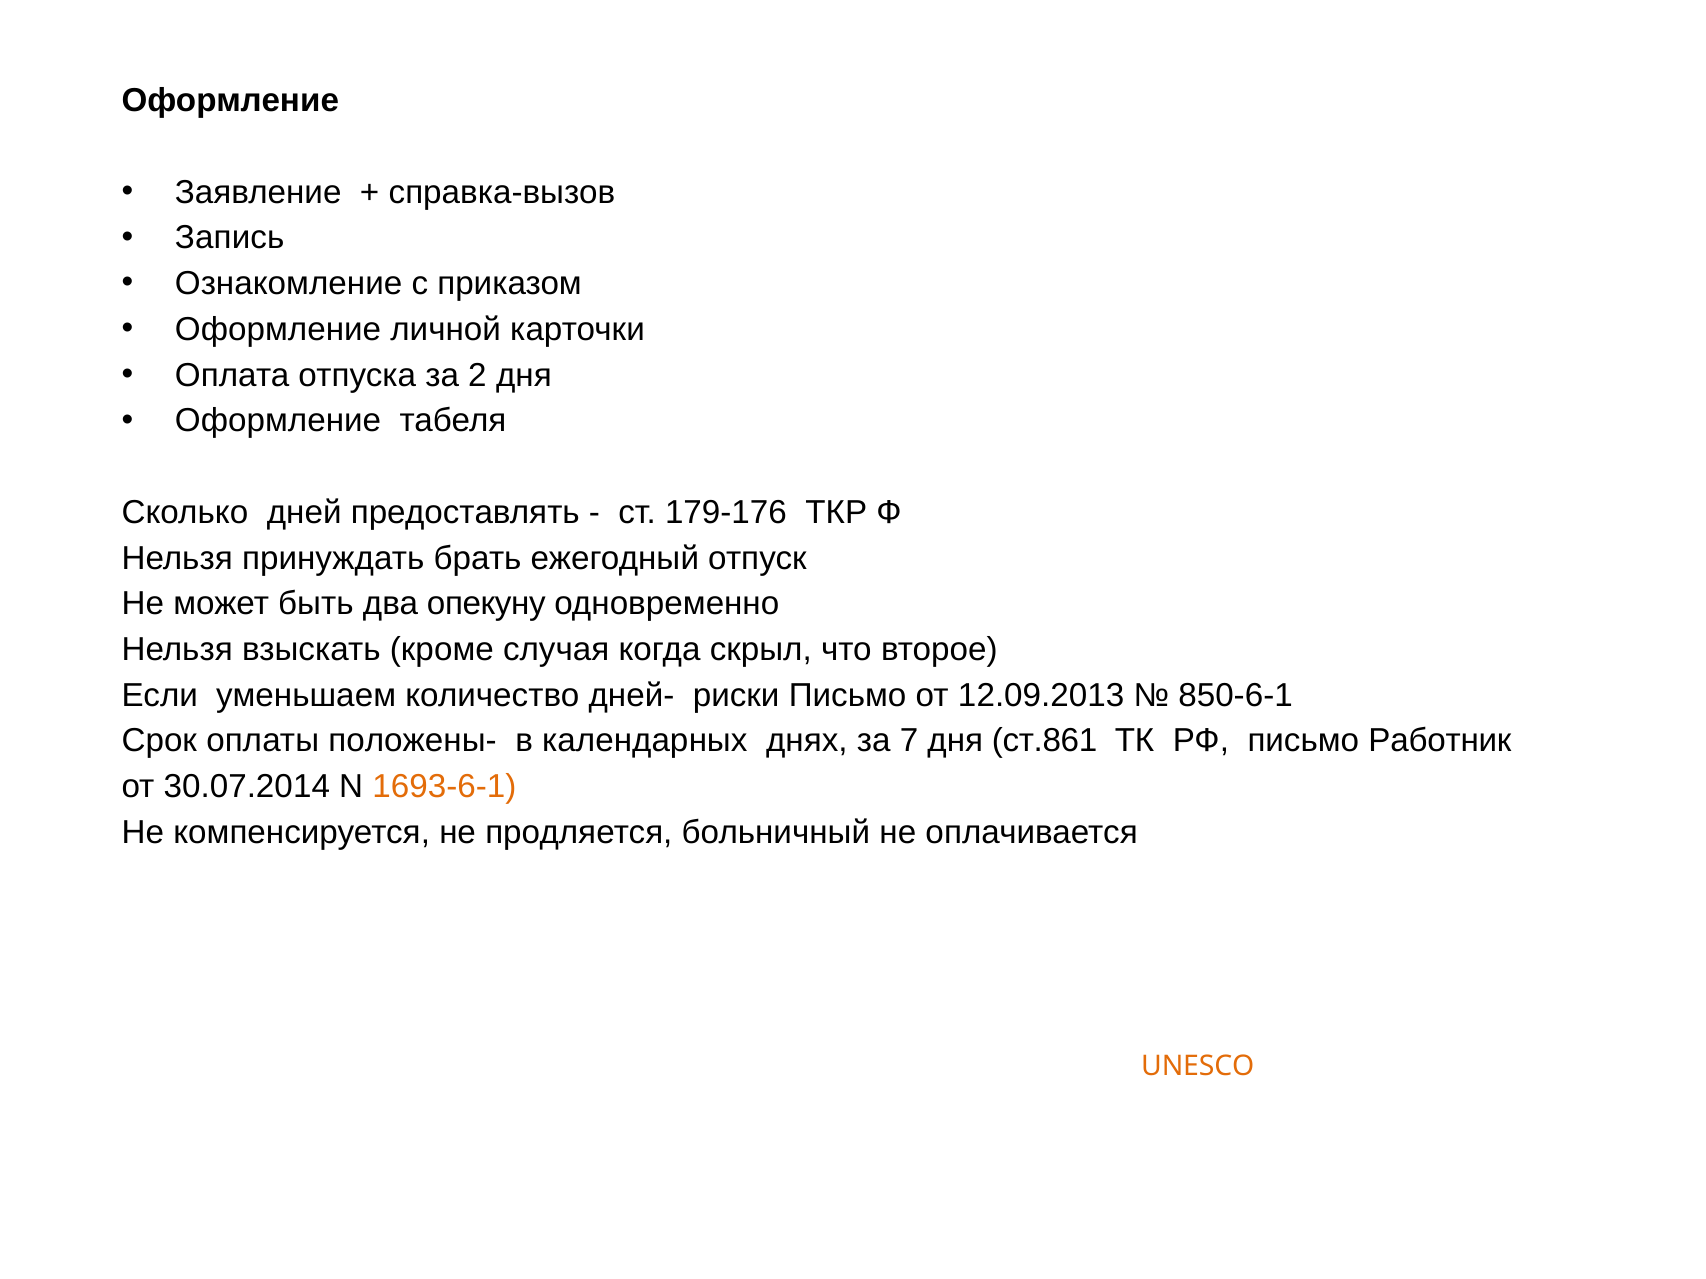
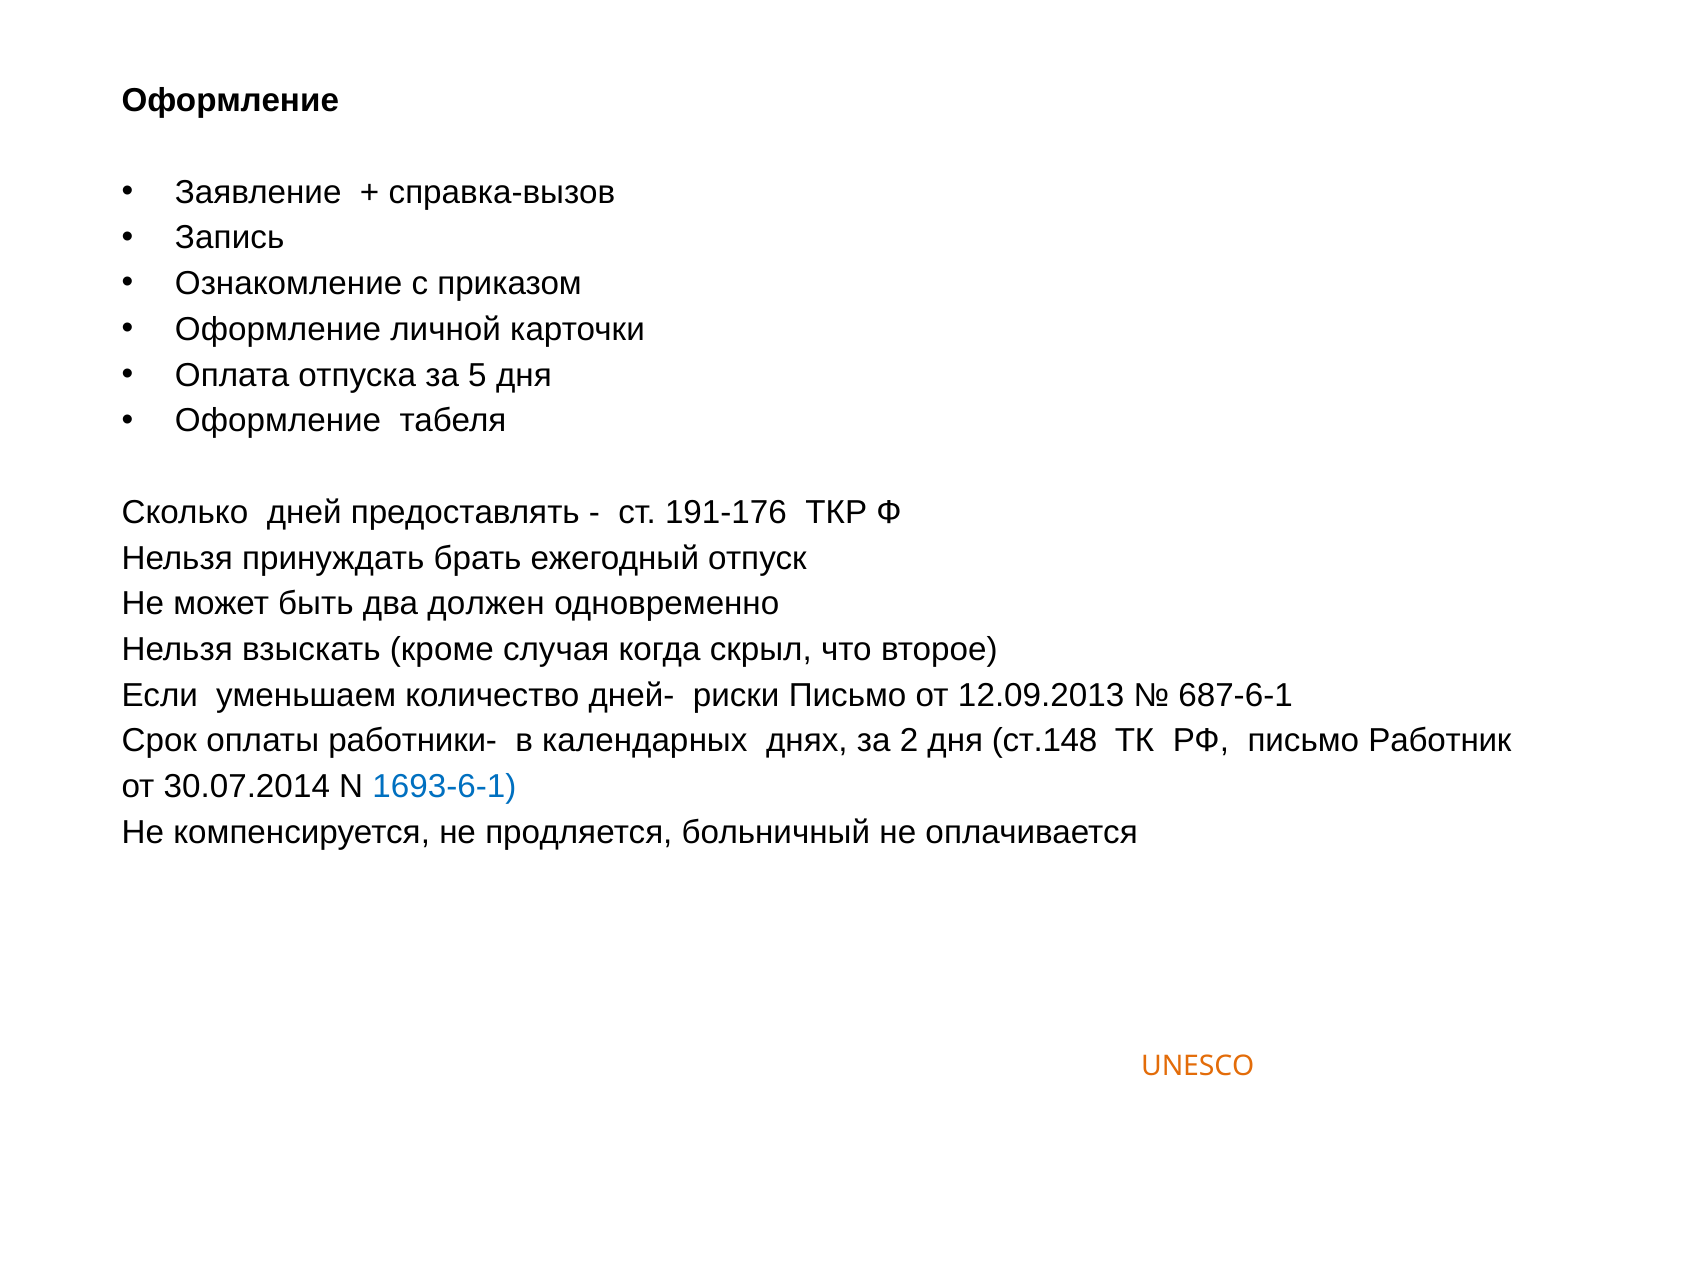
2: 2 -> 5
179-176: 179-176 -> 191-176
опекуну: опекуну -> должен
850-6-1: 850-6-1 -> 687-6-1
положены-: положены- -> работники-
7: 7 -> 2
ст.861: ст.861 -> ст.148
1693-6-1 colour: orange -> blue
